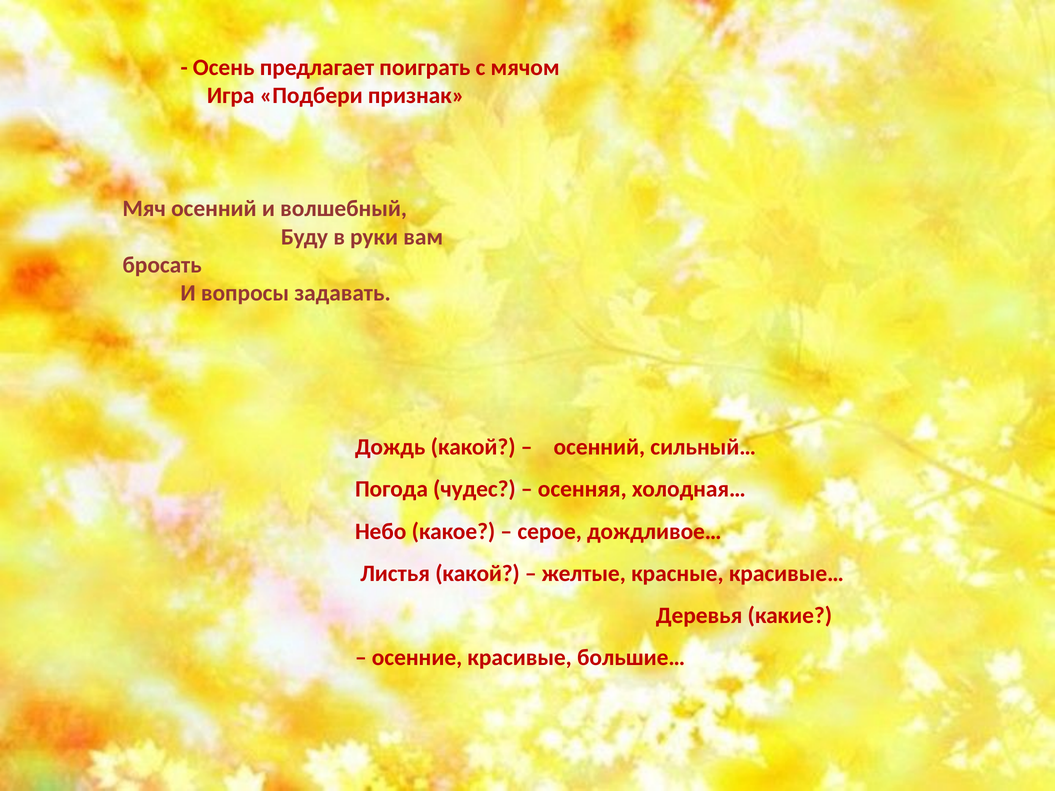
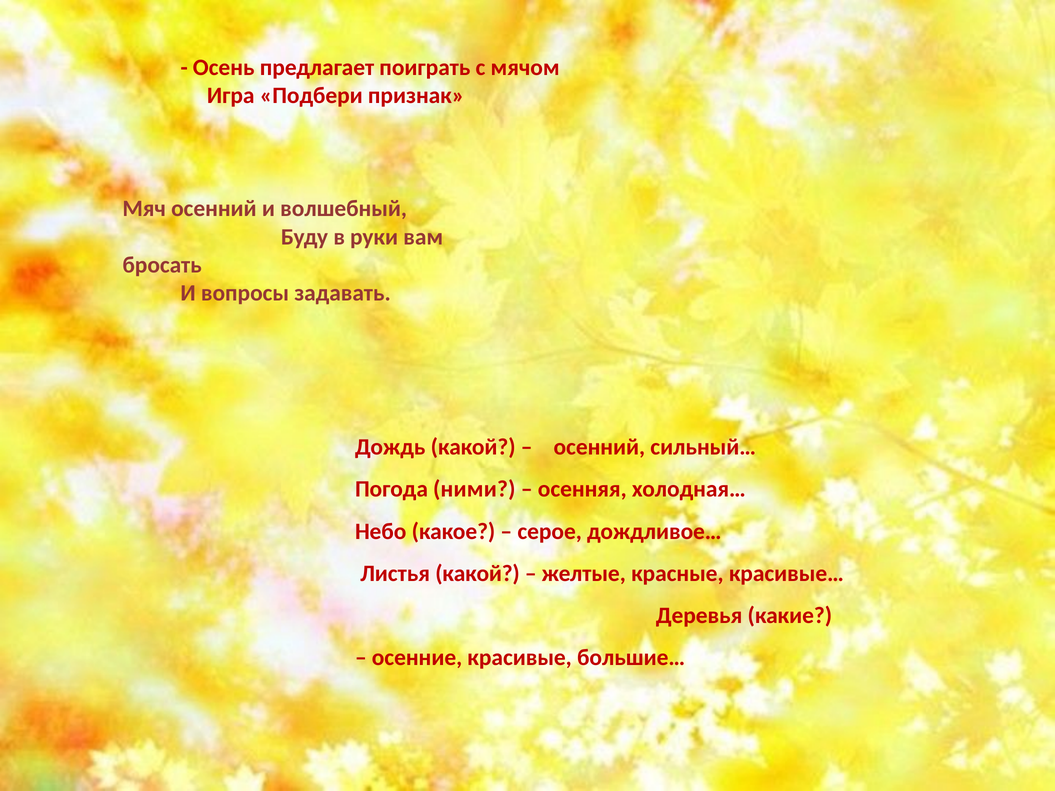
чудес: чудес -> ними
